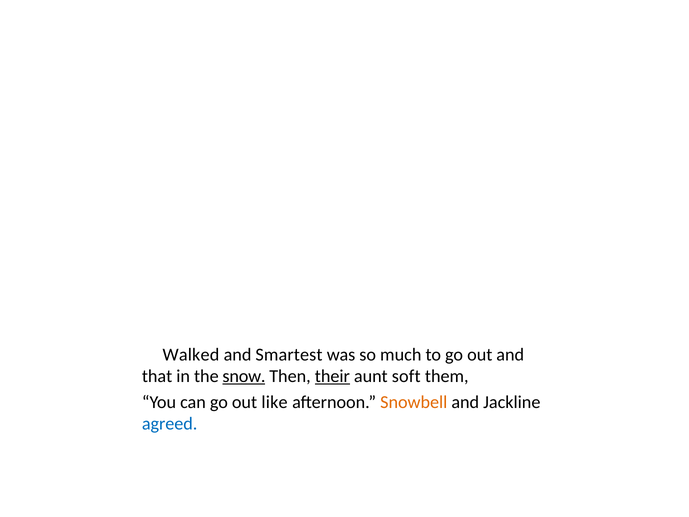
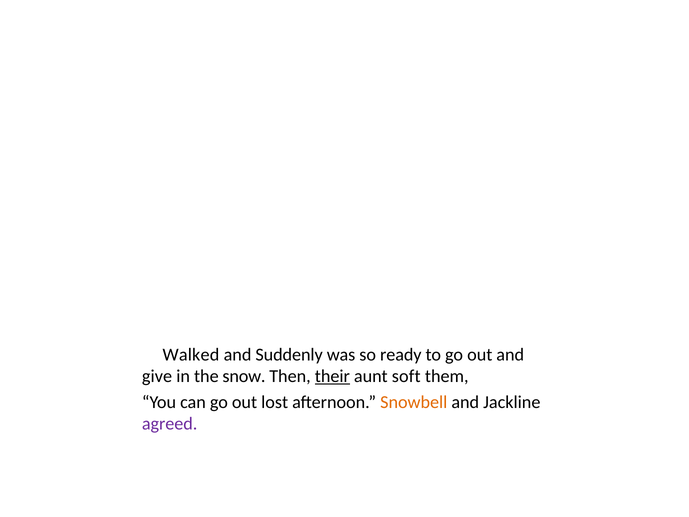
Smartest: Smartest -> Suddenly
much: much -> ready
that: that -> give
snow underline: present -> none
like: like -> lost
agreed colour: blue -> purple
